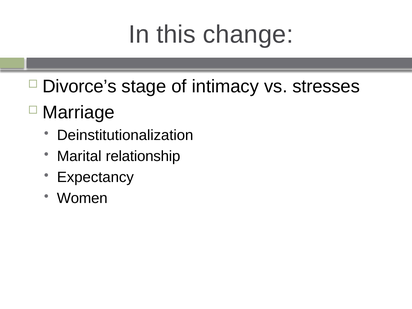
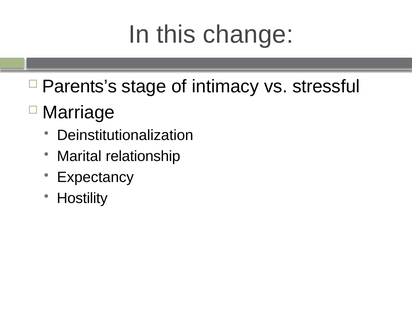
Divorce’s: Divorce’s -> Parents’s
stresses: stresses -> stressful
Women: Women -> Hostility
